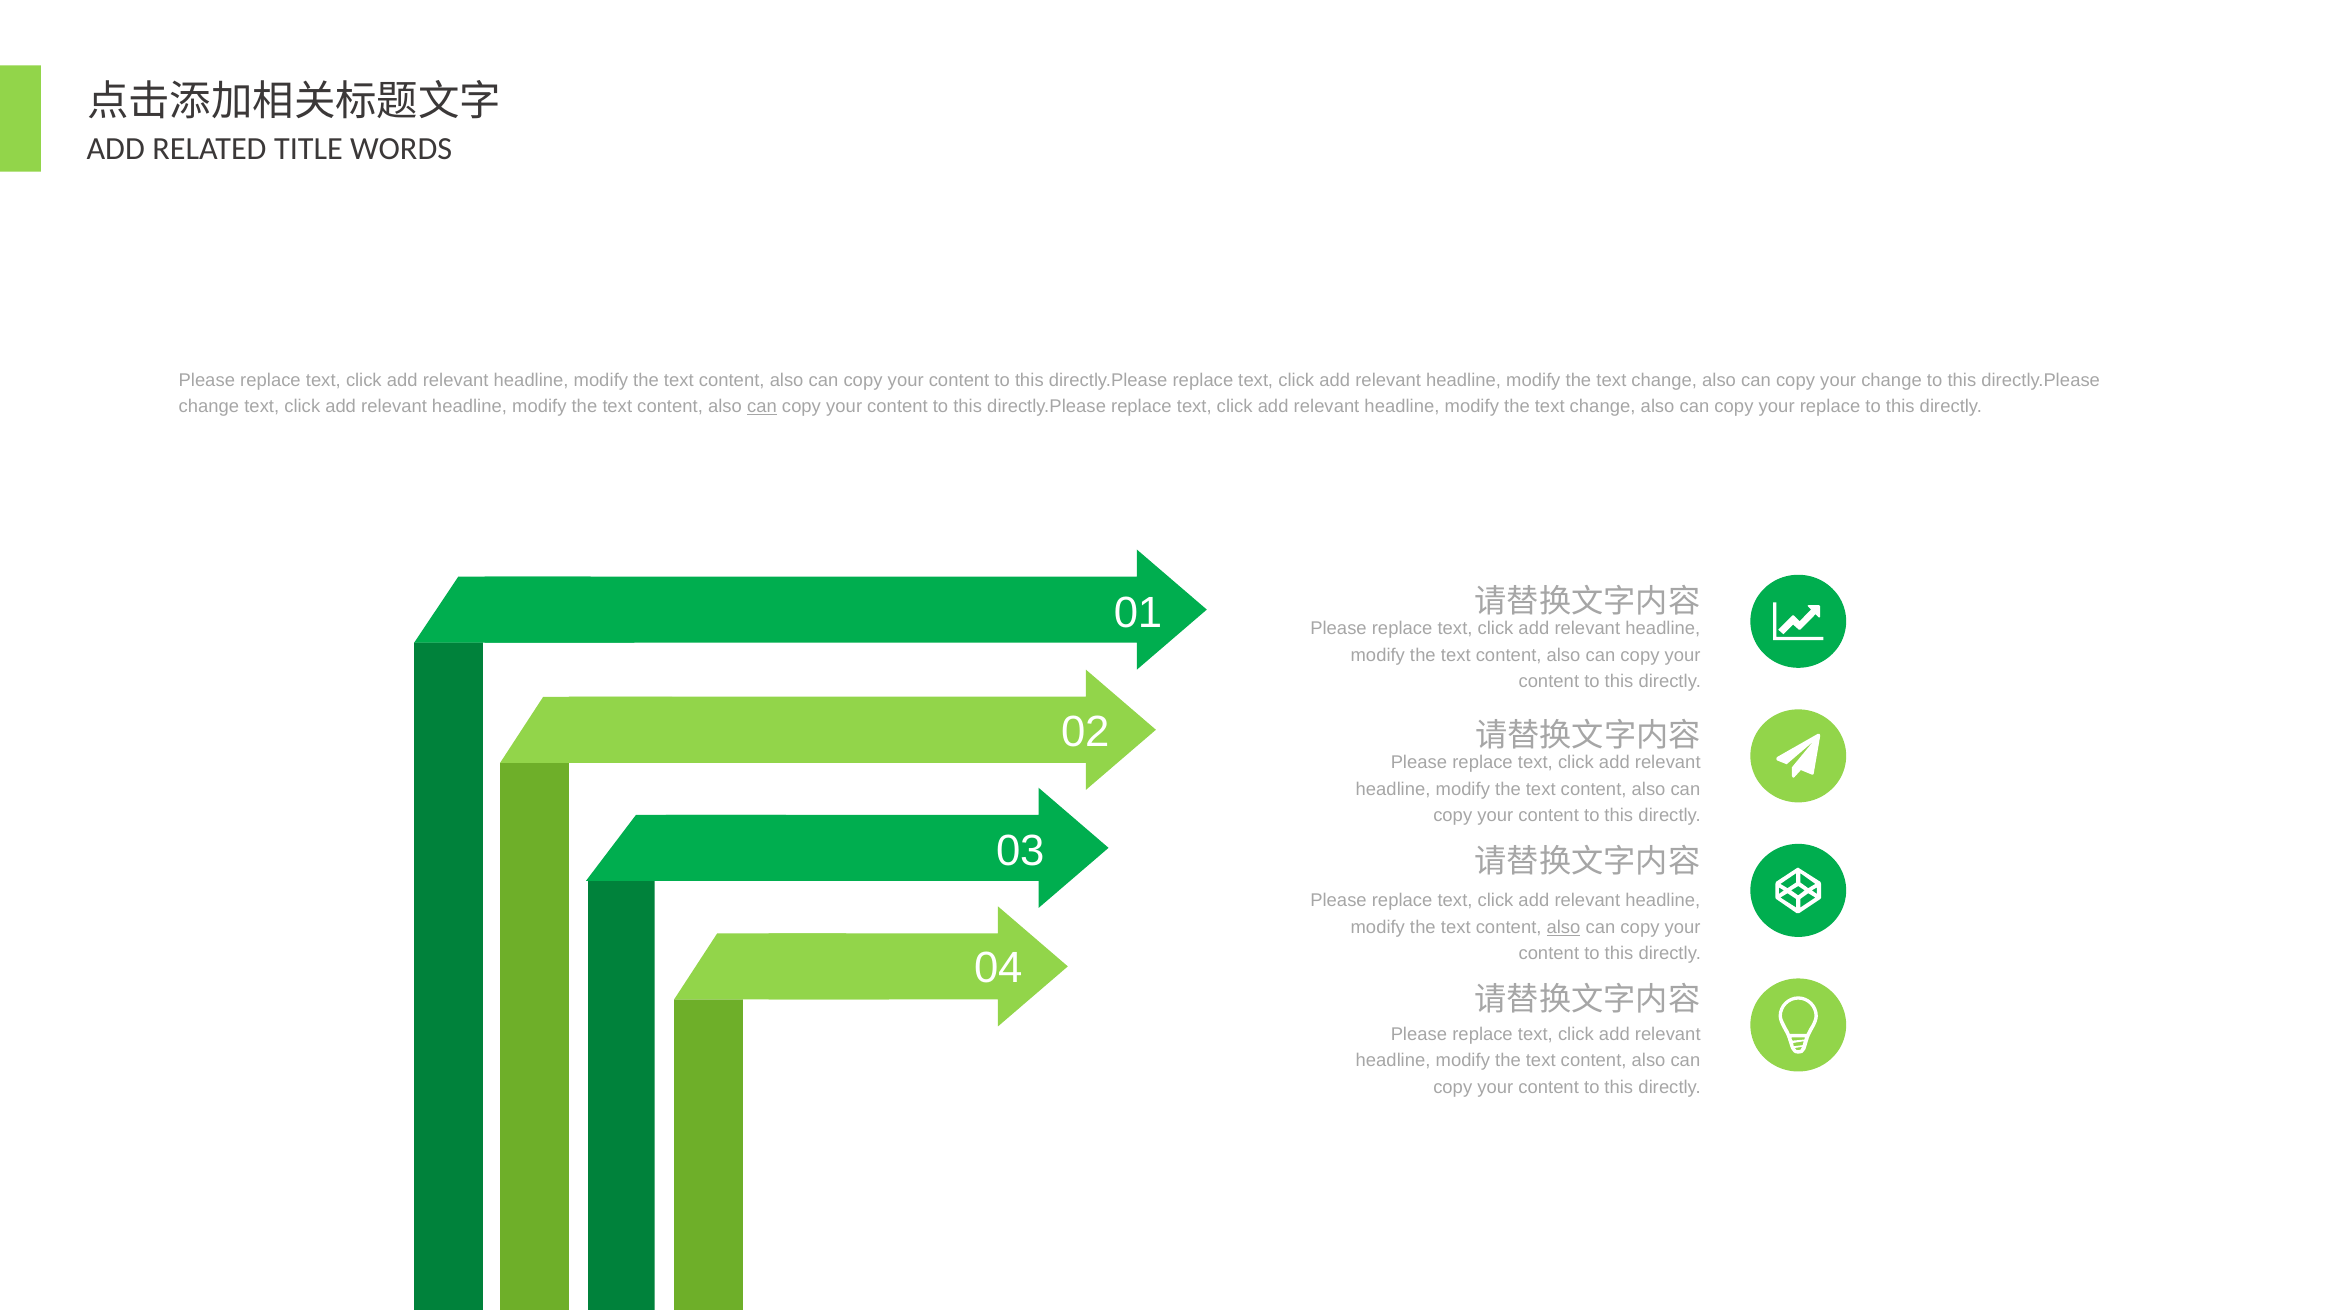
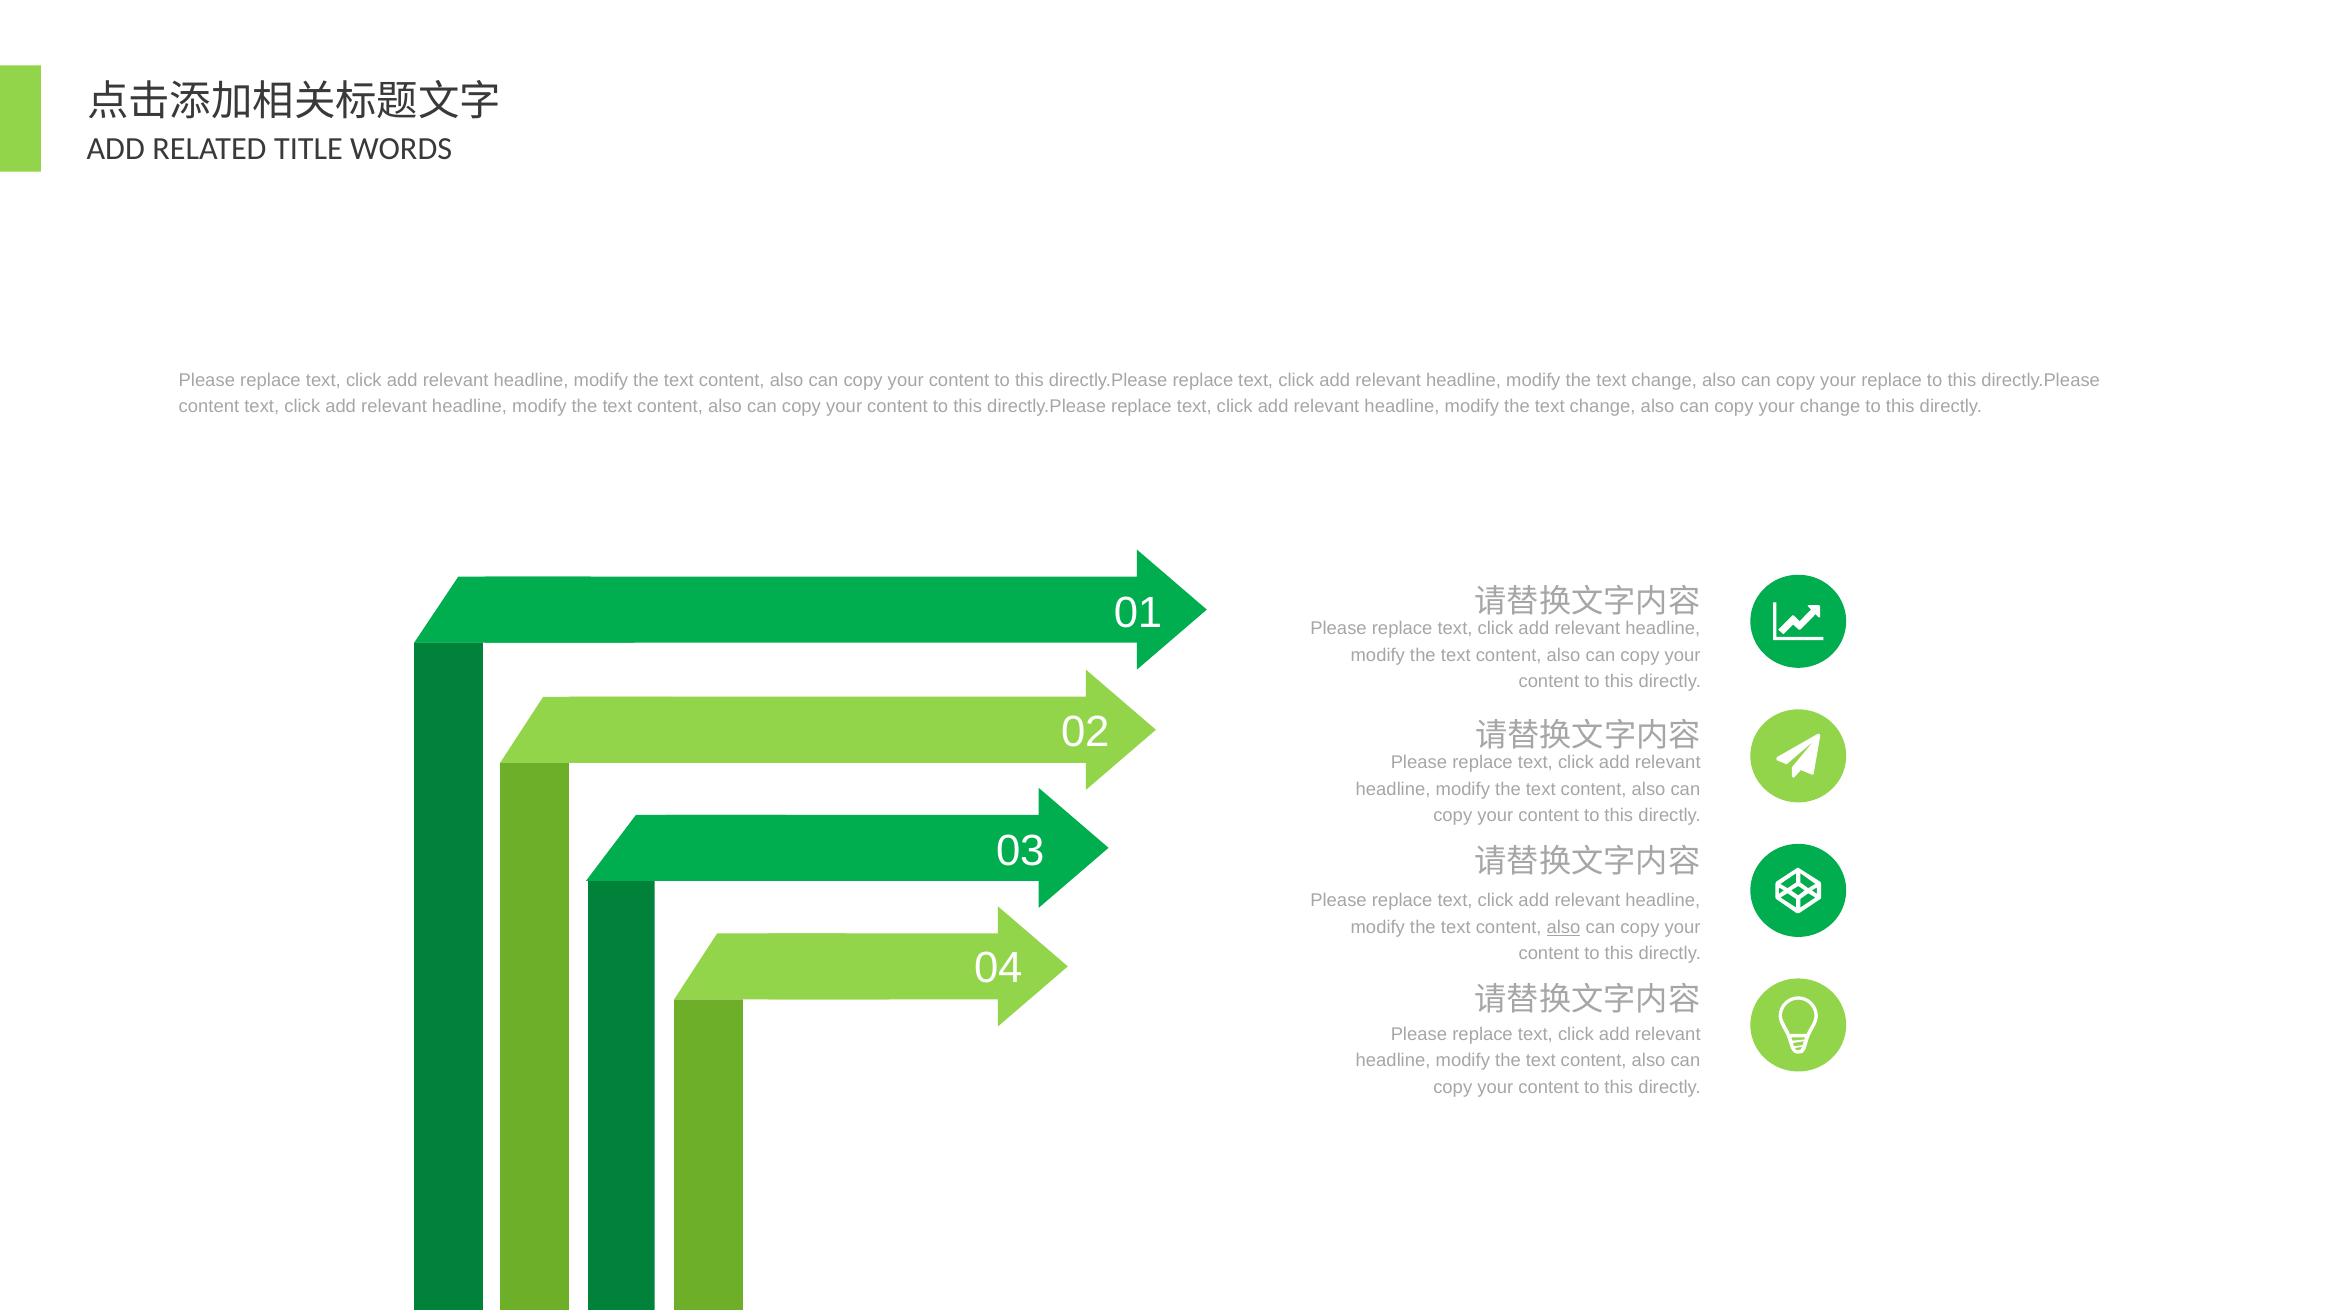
your change: change -> replace
change at (209, 407): change -> content
can at (762, 407) underline: present -> none
your replace: replace -> change
